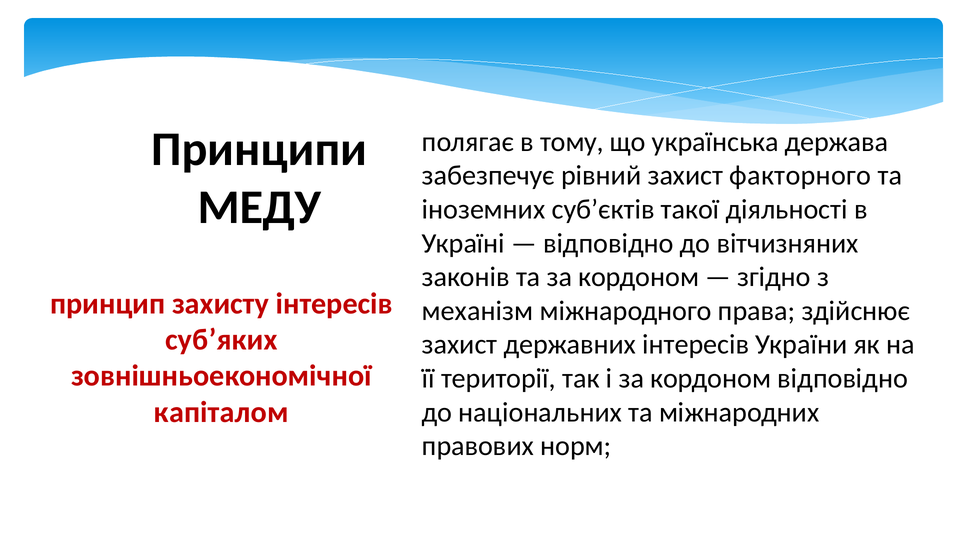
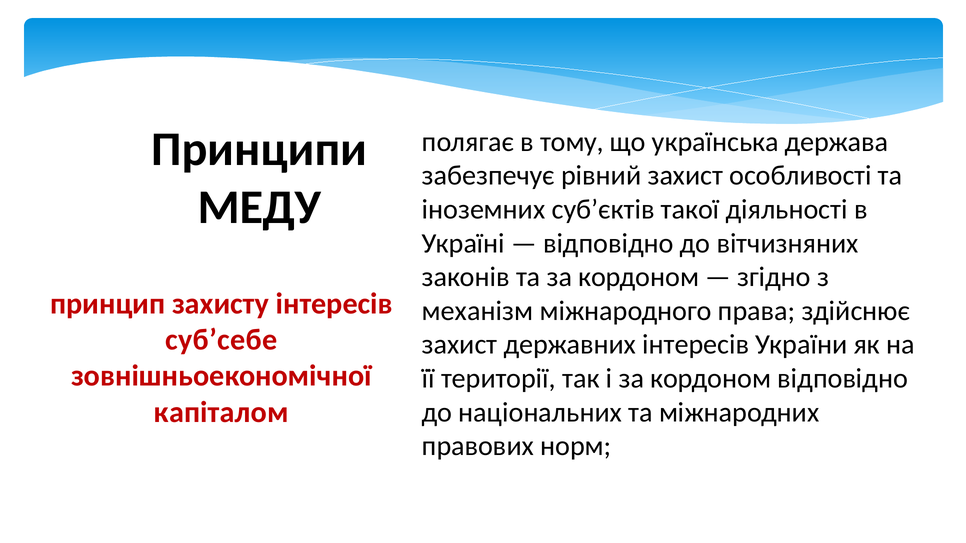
факторного: факторного -> особливості
суб’яких: суб’яких -> суб’себе
